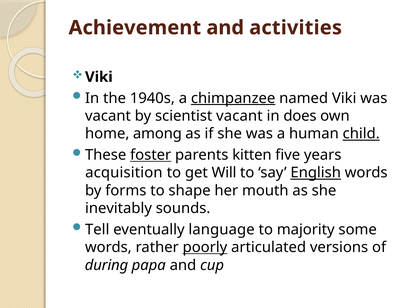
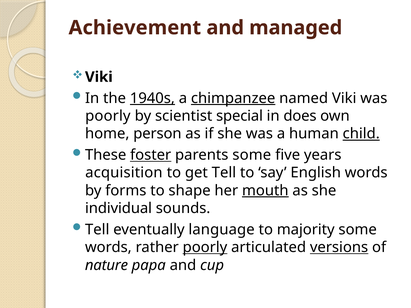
activities: activities -> managed
1940s underline: none -> present
vacant at (108, 116): vacant -> poorly
scientist vacant: vacant -> special
among: among -> person
parents kitten: kitten -> some
get Will: Will -> Tell
English underline: present -> none
mouth underline: none -> present
inevitably: inevitably -> individual
versions underline: none -> present
during: during -> nature
